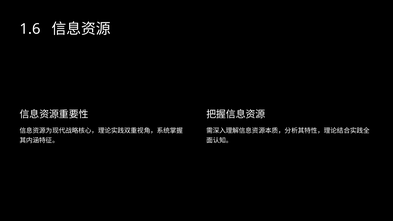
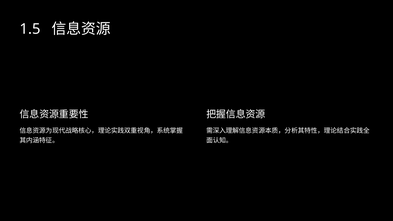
1.6: 1.6 -> 1.5
